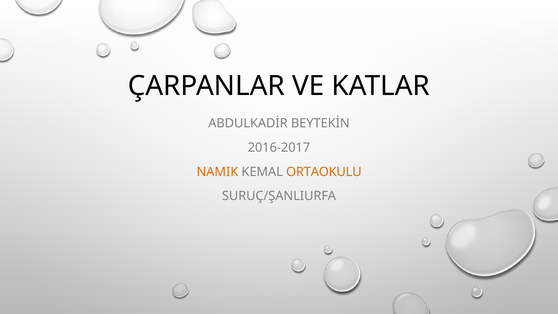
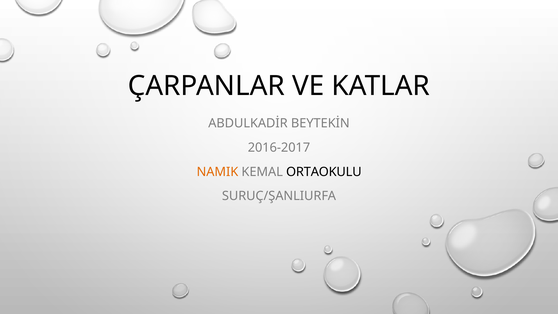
ORTAOKULU colour: orange -> black
